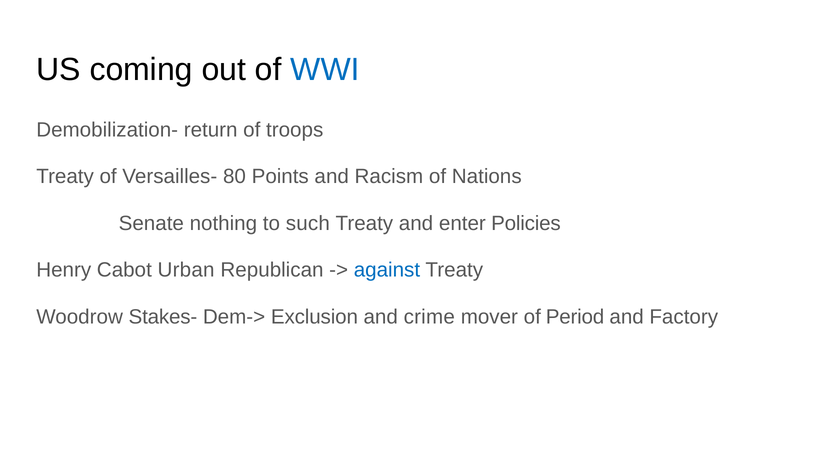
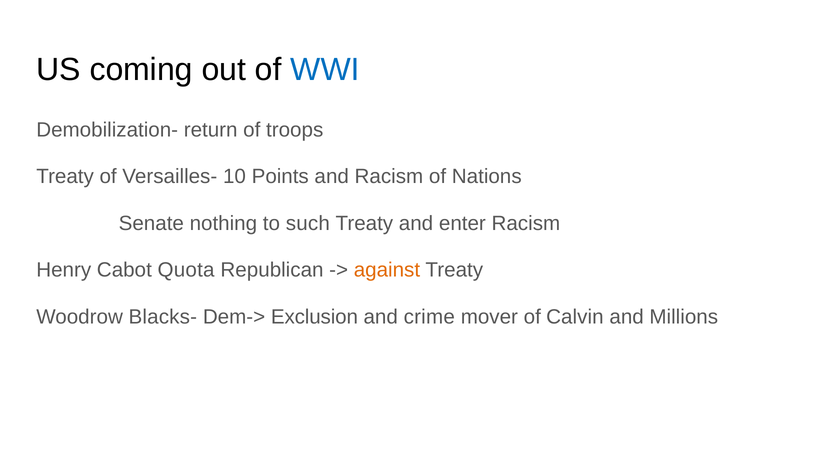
80: 80 -> 10
enter Policies: Policies -> Racism
Urban: Urban -> Quota
against colour: blue -> orange
Stakes-: Stakes- -> Blacks-
Period: Period -> Calvin
Factory: Factory -> Millions
